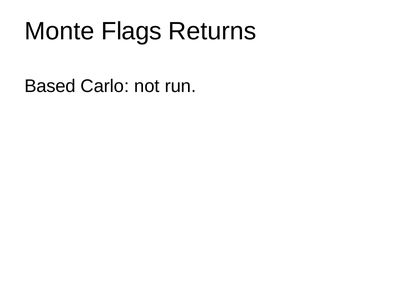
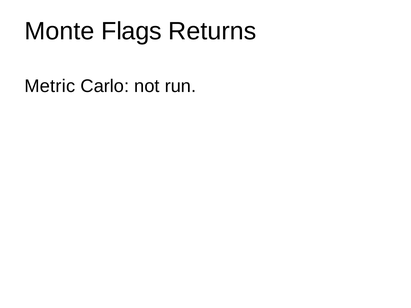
Based: Based -> Metric
